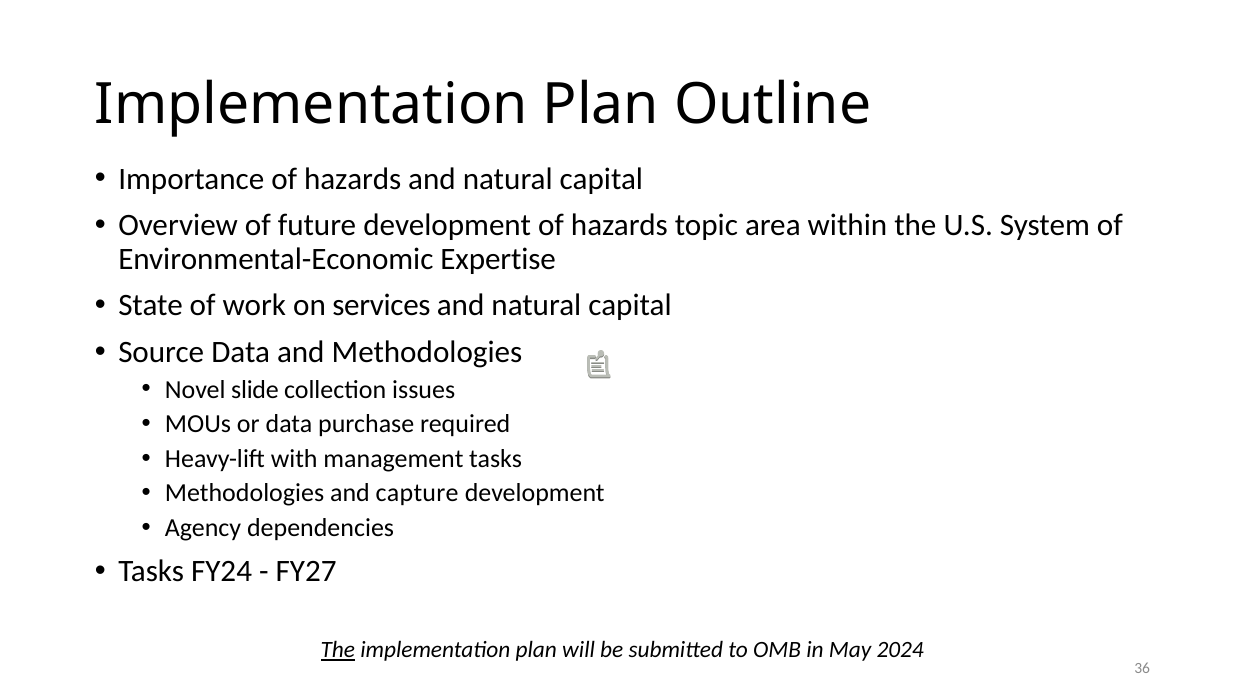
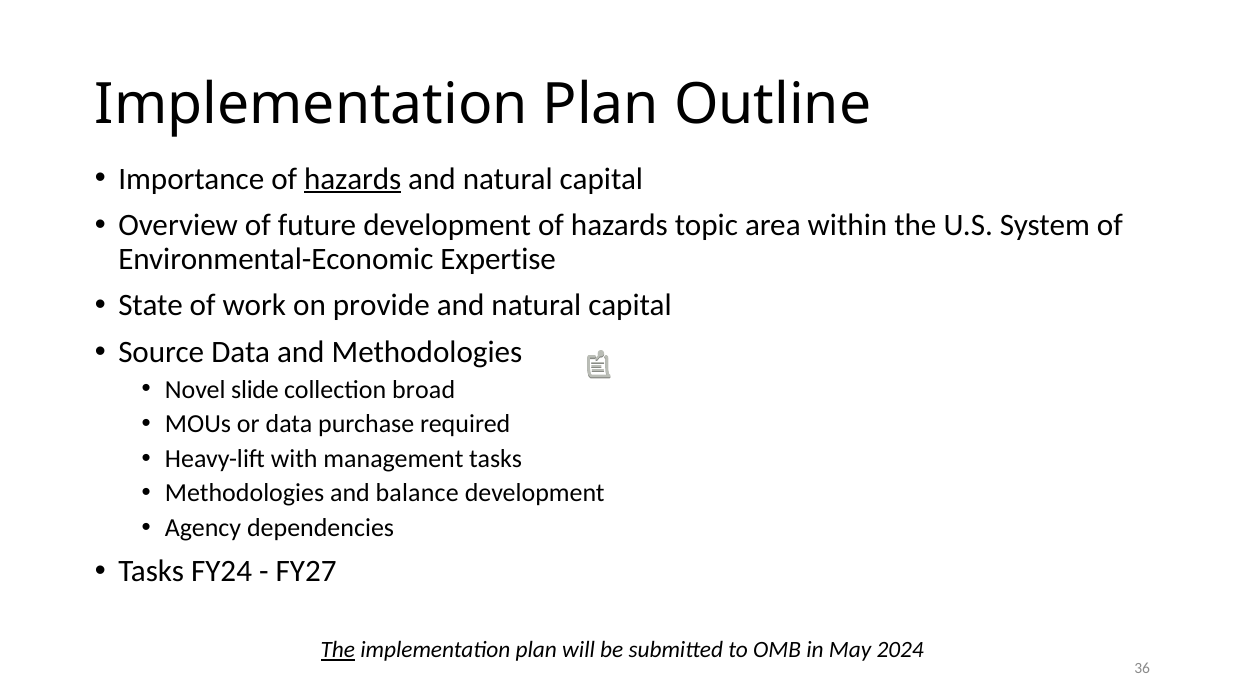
hazards at (353, 179) underline: none -> present
services: services -> provide
issues: issues -> broad
capture: capture -> balance
